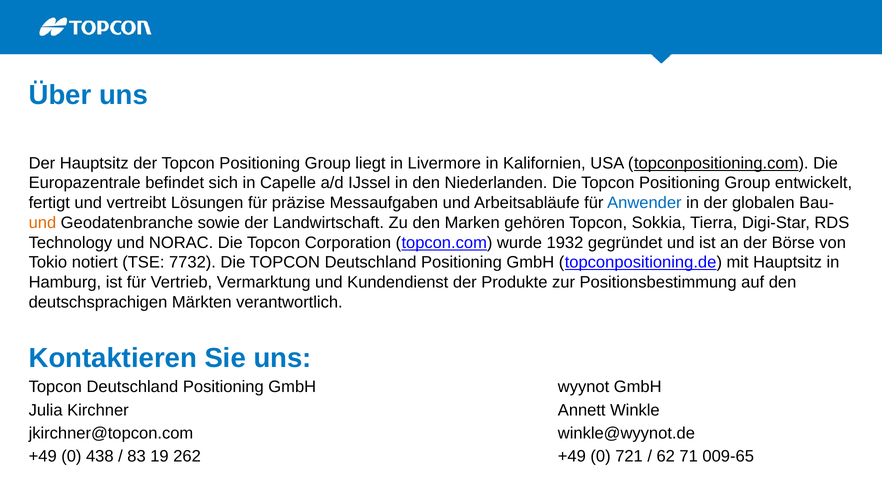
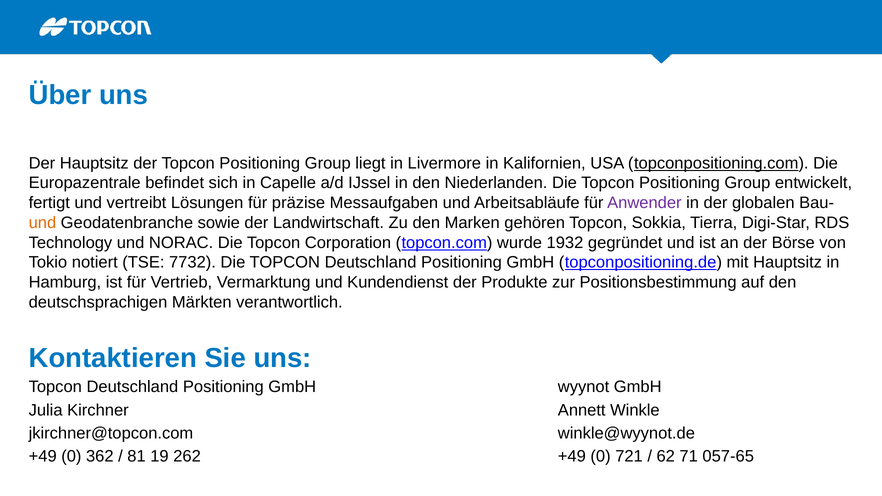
Anwender colour: blue -> purple
438: 438 -> 362
83: 83 -> 81
009-65: 009-65 -> 057-65
